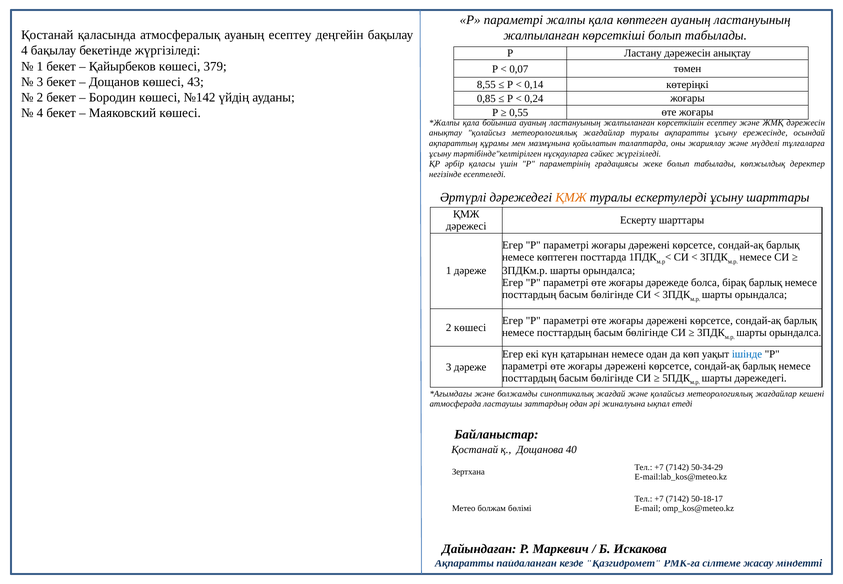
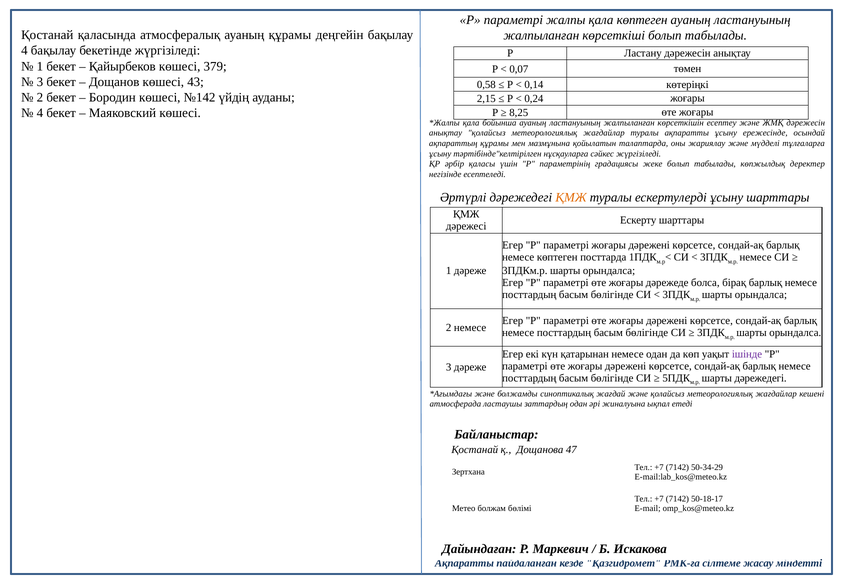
ауаның есептеу: есептеу -> құрамы
8,55: 8,55 -> 0,58
0,85: 0,85 -> 2,15
0,55: 0,55 -> 8,25
2 көшесі: көшесі -> немесе
ішінде colour: blue -> purple
40: 40 -> 47
